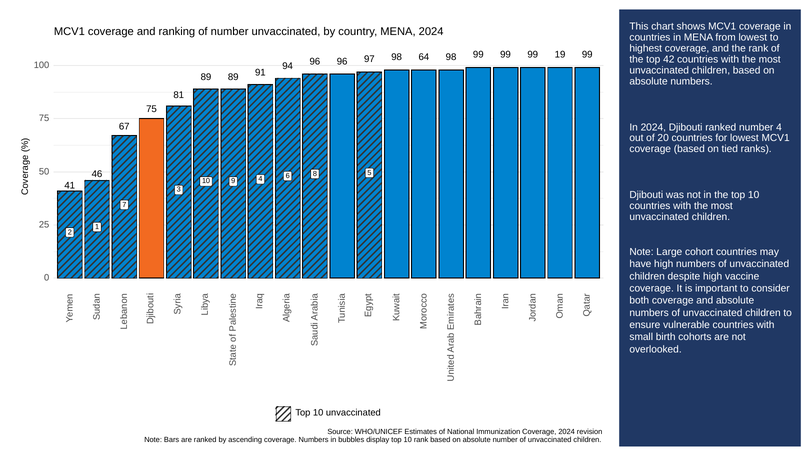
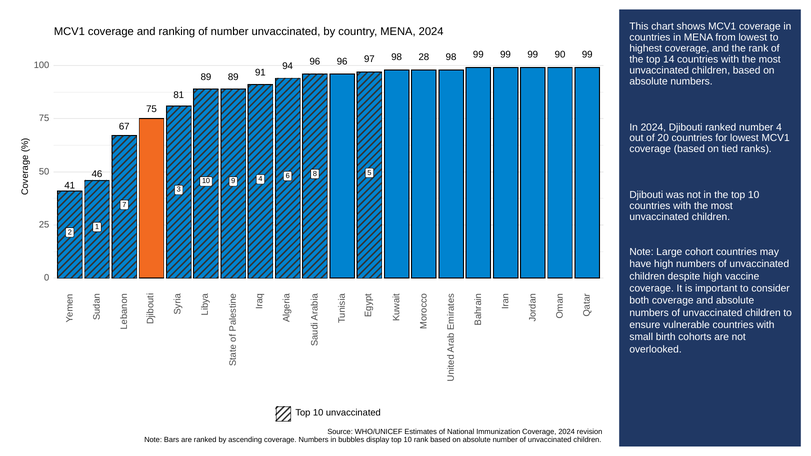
19: 19 -> 90
42: 42 -> 14
64: 64 -> 28
